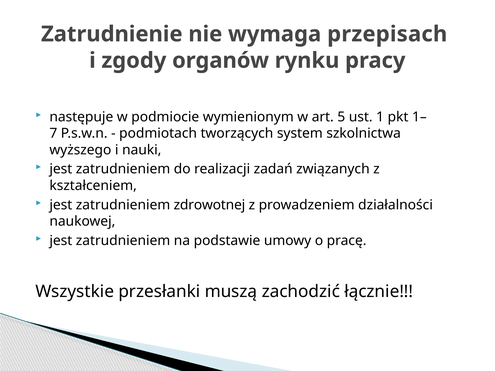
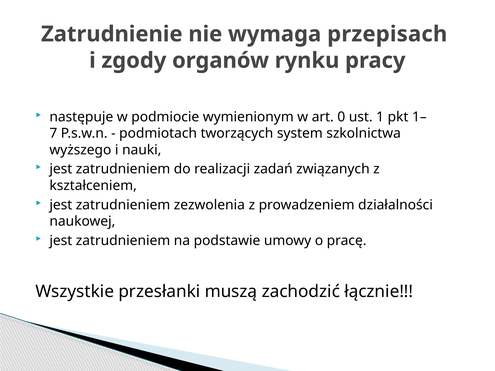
5: 5 -> 0
zdrowotnej: zdrowotnej -> zezwolenia
